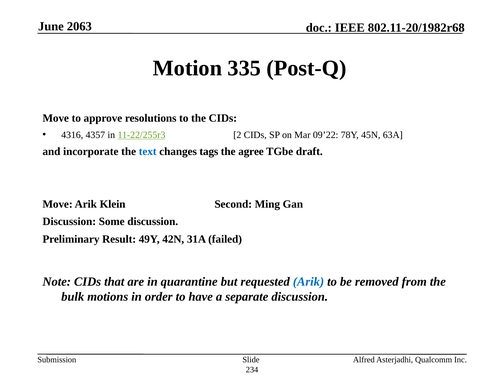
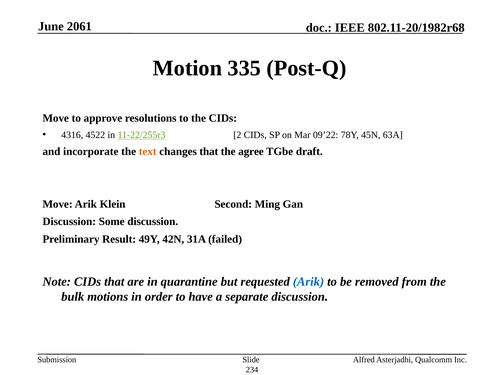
2063: 2063 -> 2061
4357: 4357 -> 4522
text colour: blue -> orange
changes tags: tags -> that
